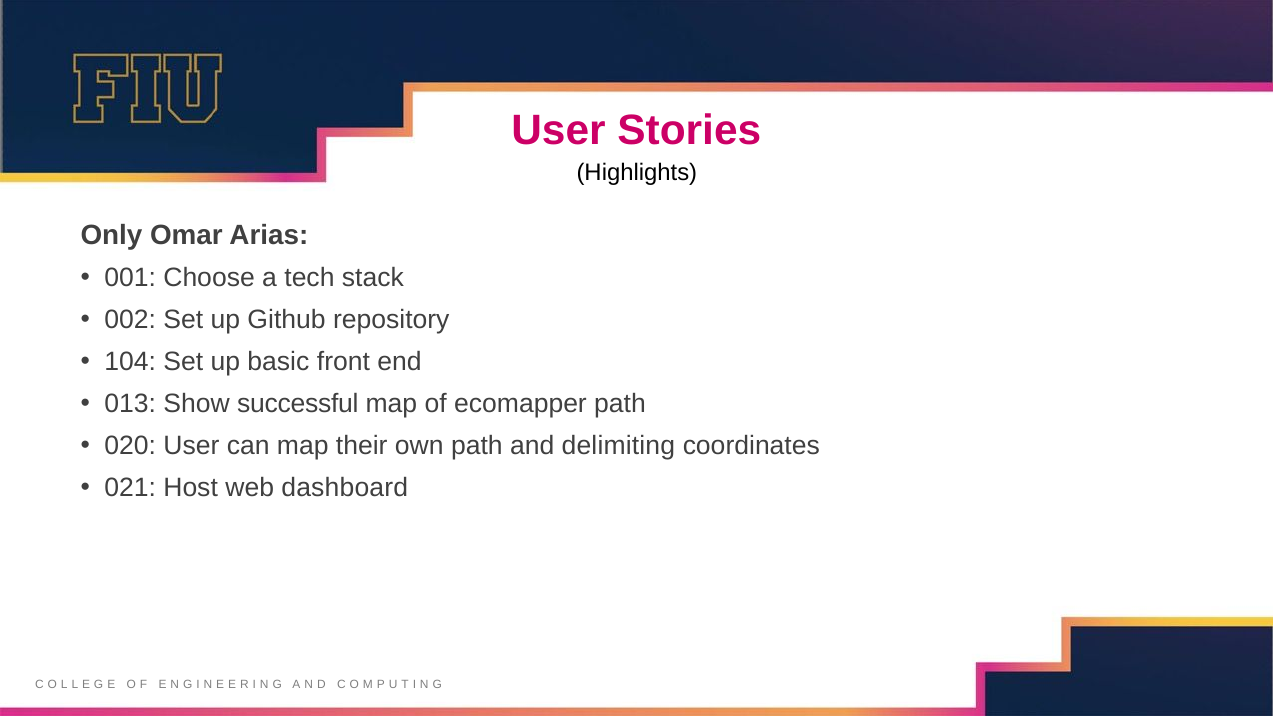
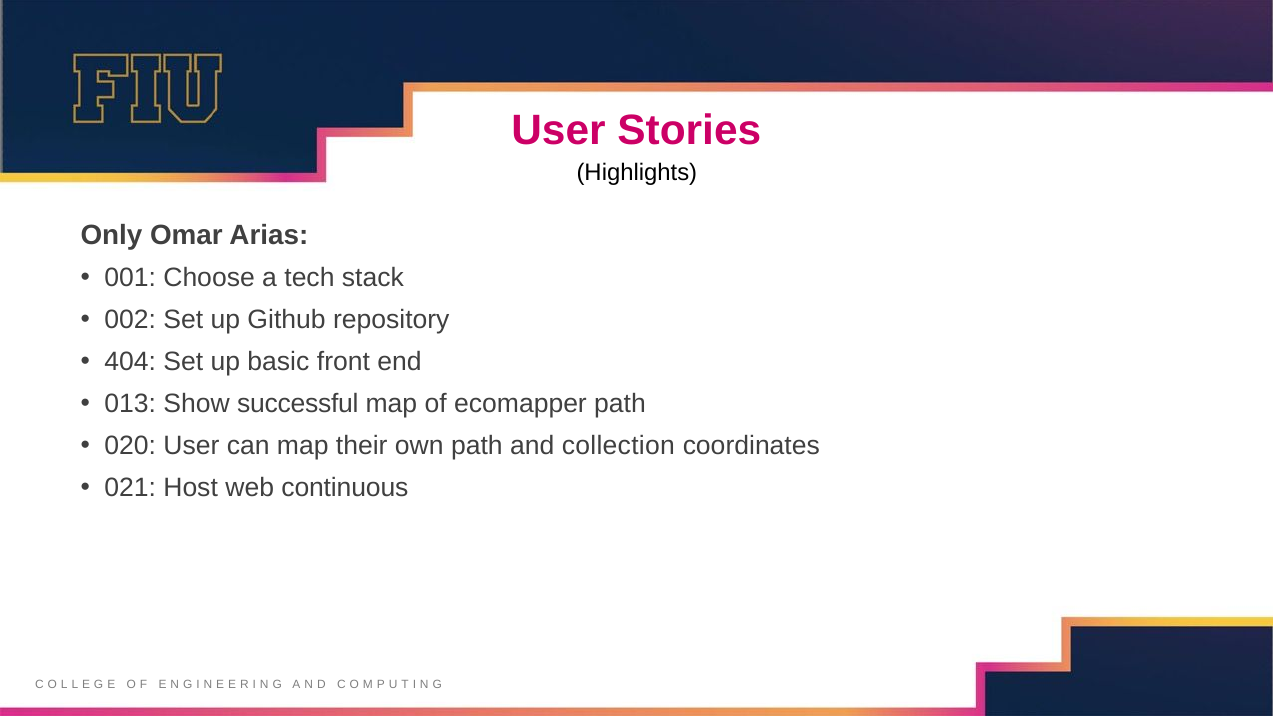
104: 104 -> 404
delimiting: delimiting -> collection
dashboard: dashboard -> continuous
